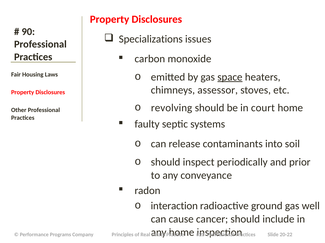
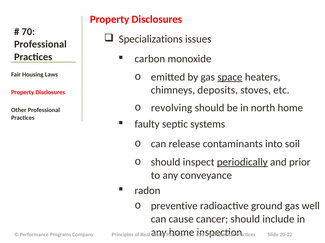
90: 90 -> 70
assessor: assessor -> deposits
court: court -> north
periodically underline: none -> present
interaction: interaction -> preventive
